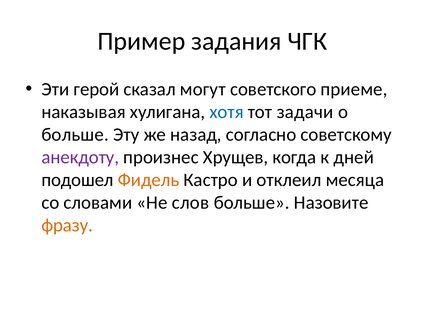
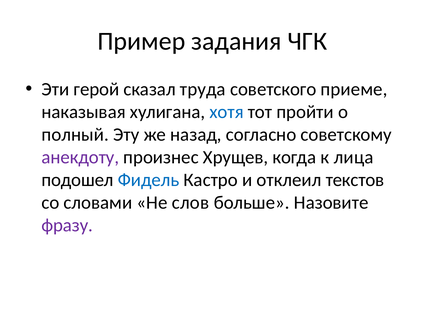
могут: могут -> труда
задачи: задачи -> пройти
больше at (75, 135): больше -> полный
дней: дней -> лица
Фидель colour: orange -> blue
месяца: месяца -> текстов
фразу colour: orange -> purple
